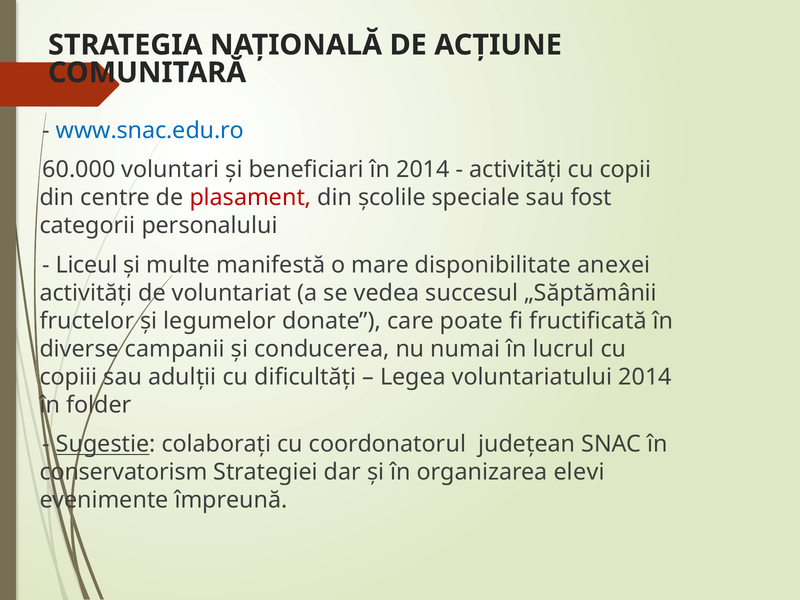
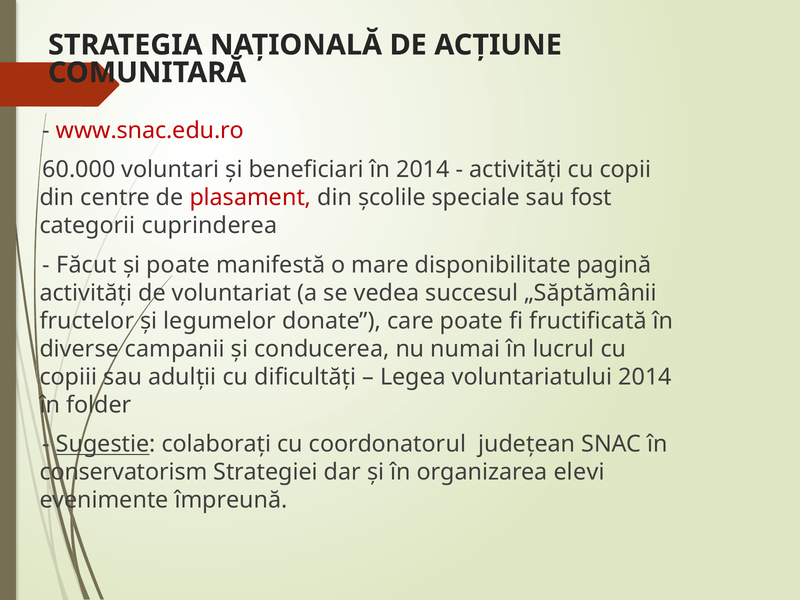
www.snac.edu.ro colour: blue -> red
personalului: personalului -> cuprinderea
Liceul: Liceul -> Făcut
și multe: multe -> poate
anexei: anexei -> pagină
